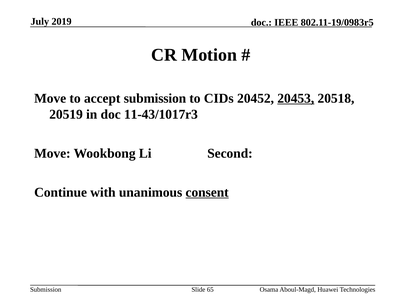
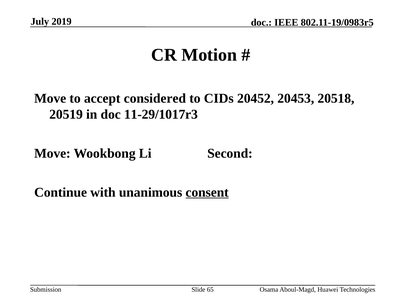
accept submission: submission -> considered
20453 underline: present -> none
11-43/1017r3: 11-43/1017r3 -> 11-29/1017r3
